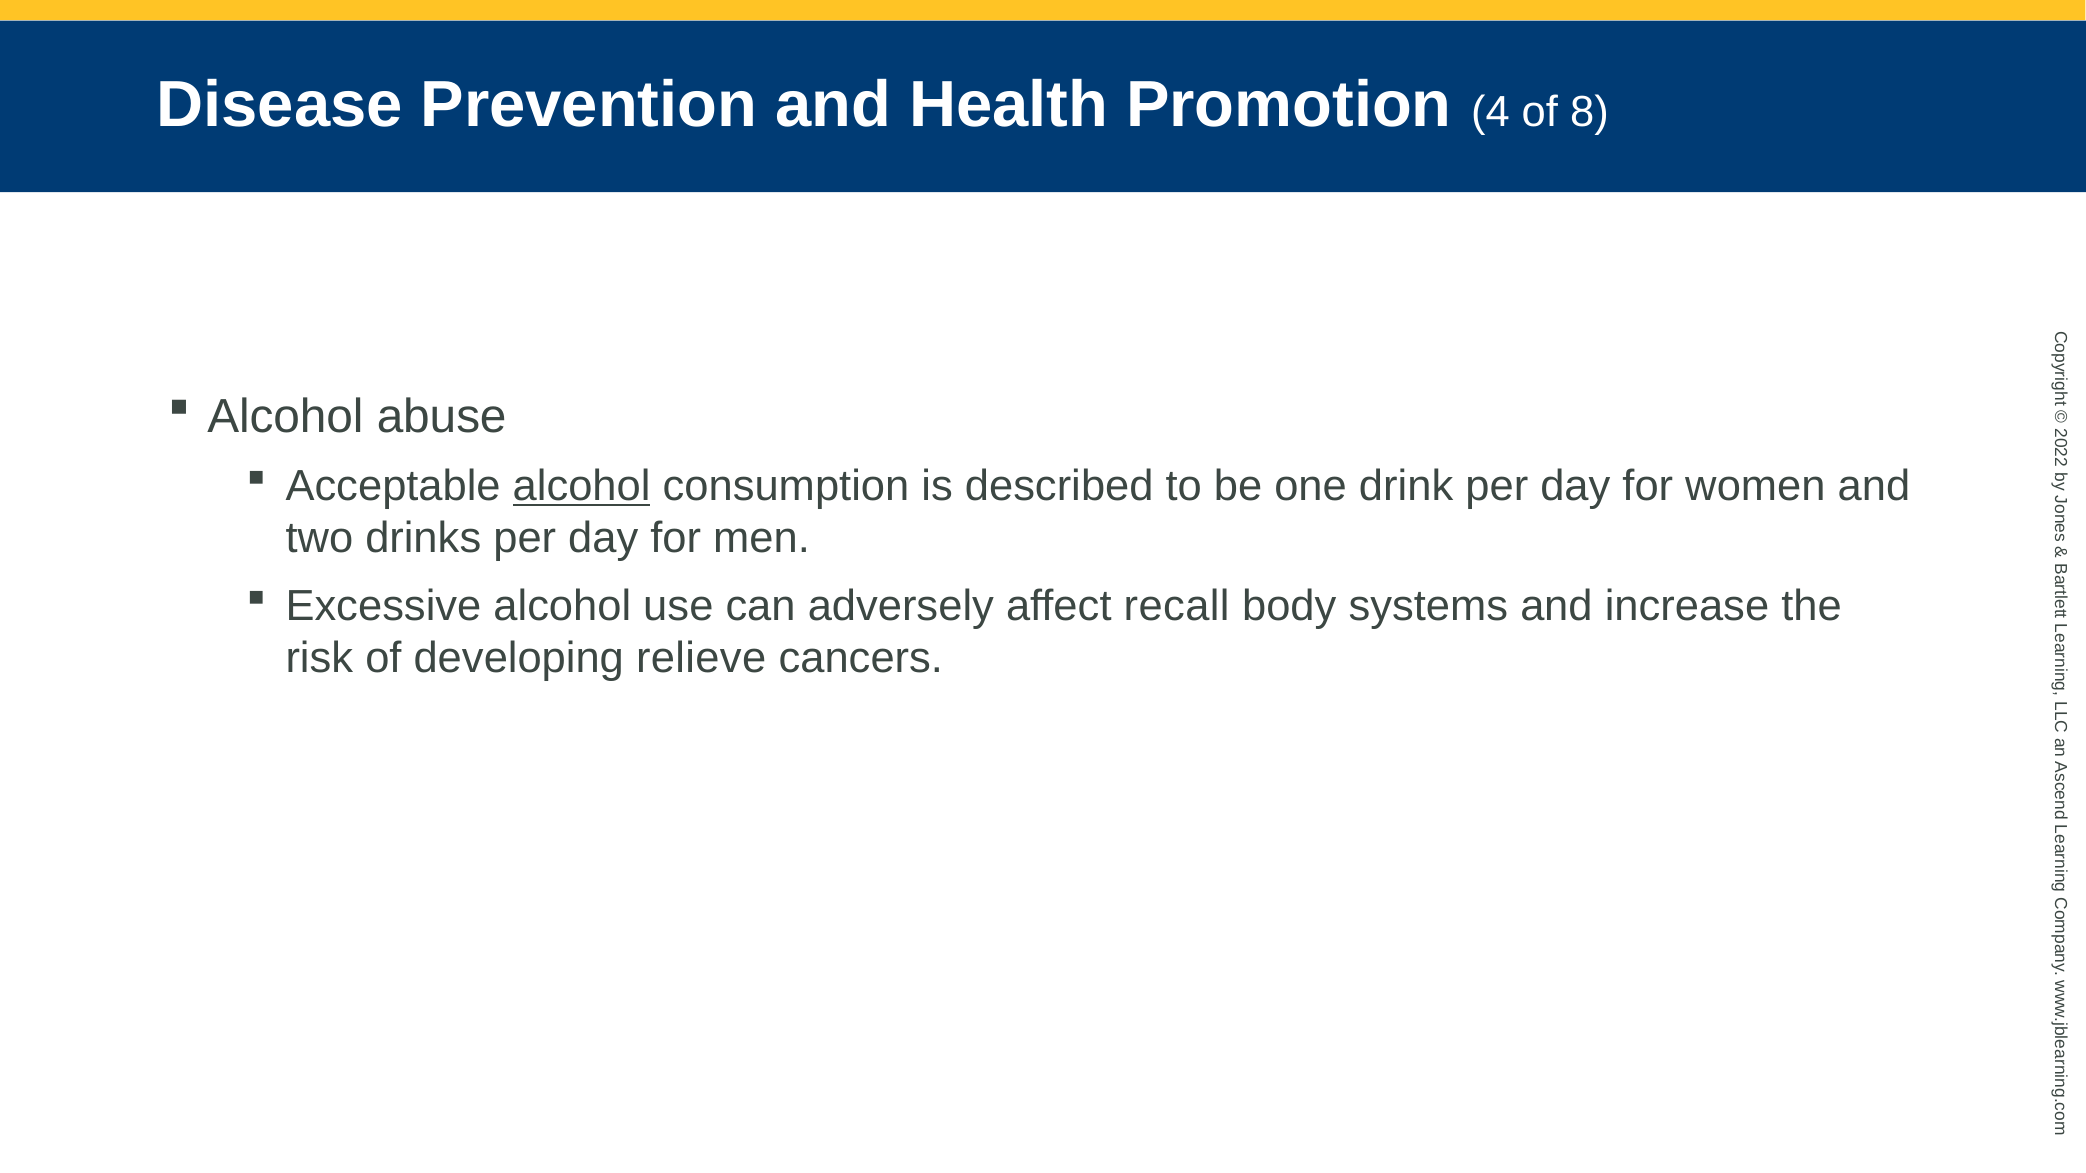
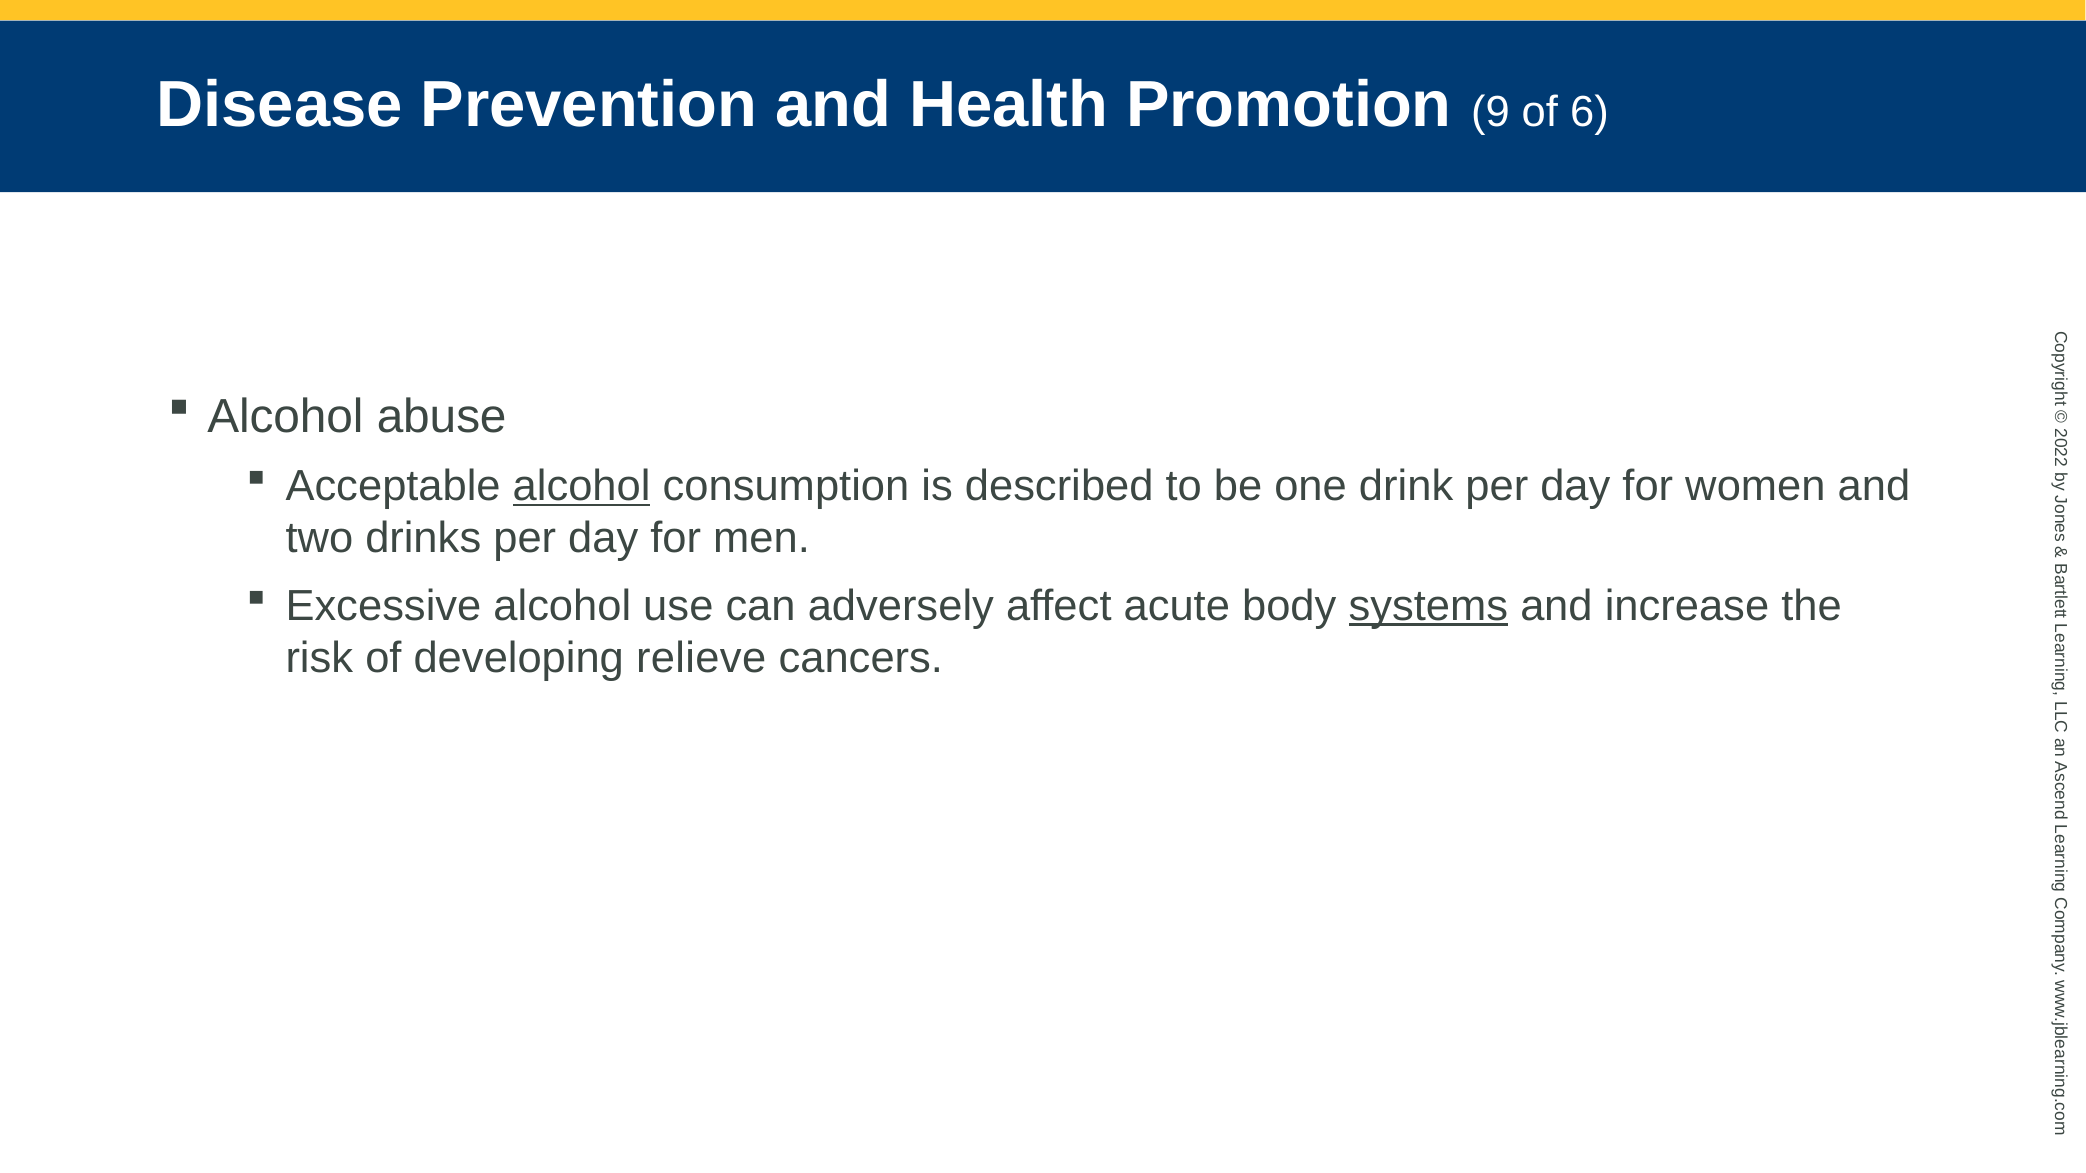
4: 4 -> 9
8: 8 -> 6
recall: recall -> acute
systems underline: none -> present
